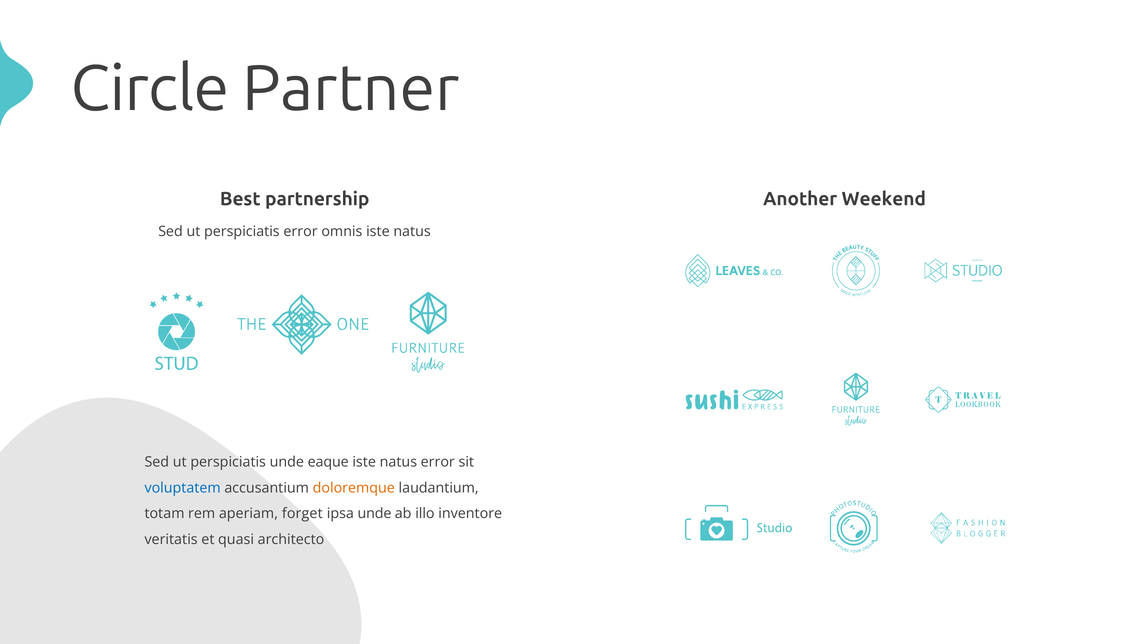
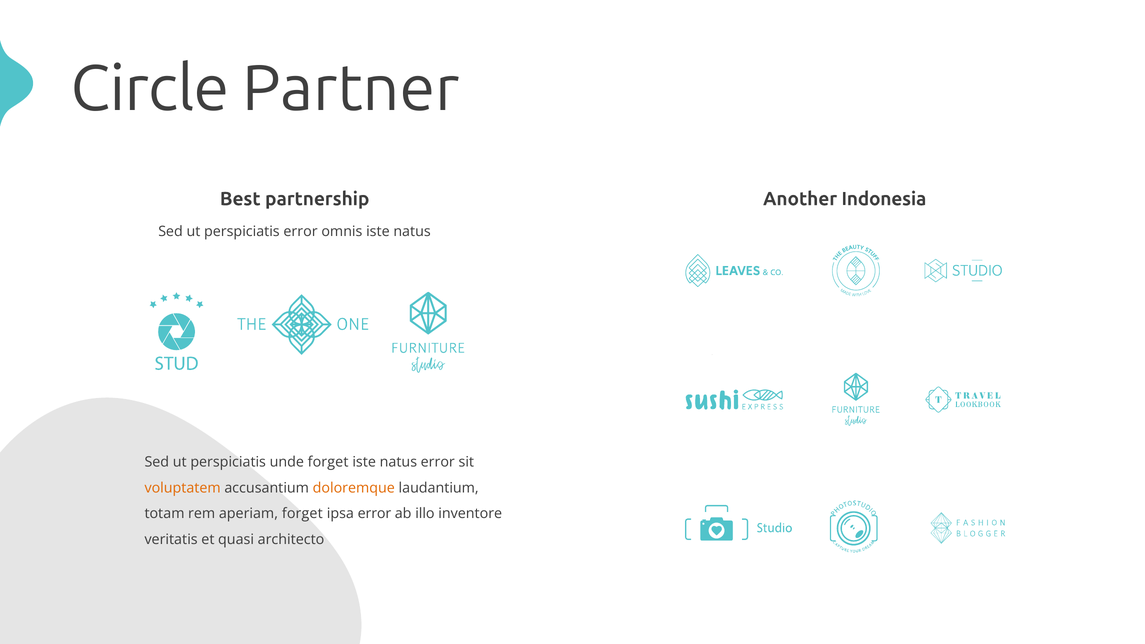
Weekend: Weekend -> Indonesia
unde eaque: eaque -> forget
voluptatem colour: blue -> orange
ipsa unde: unde -> error
